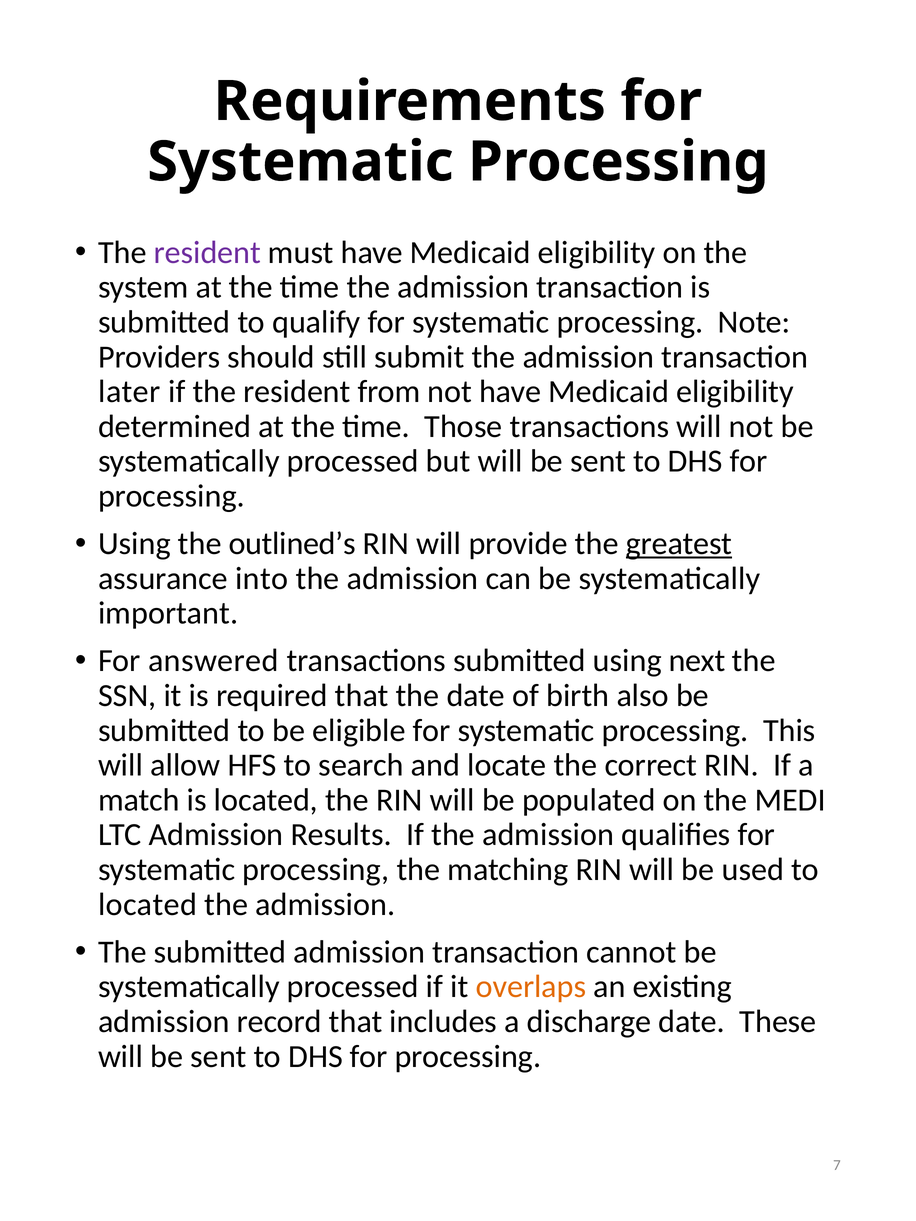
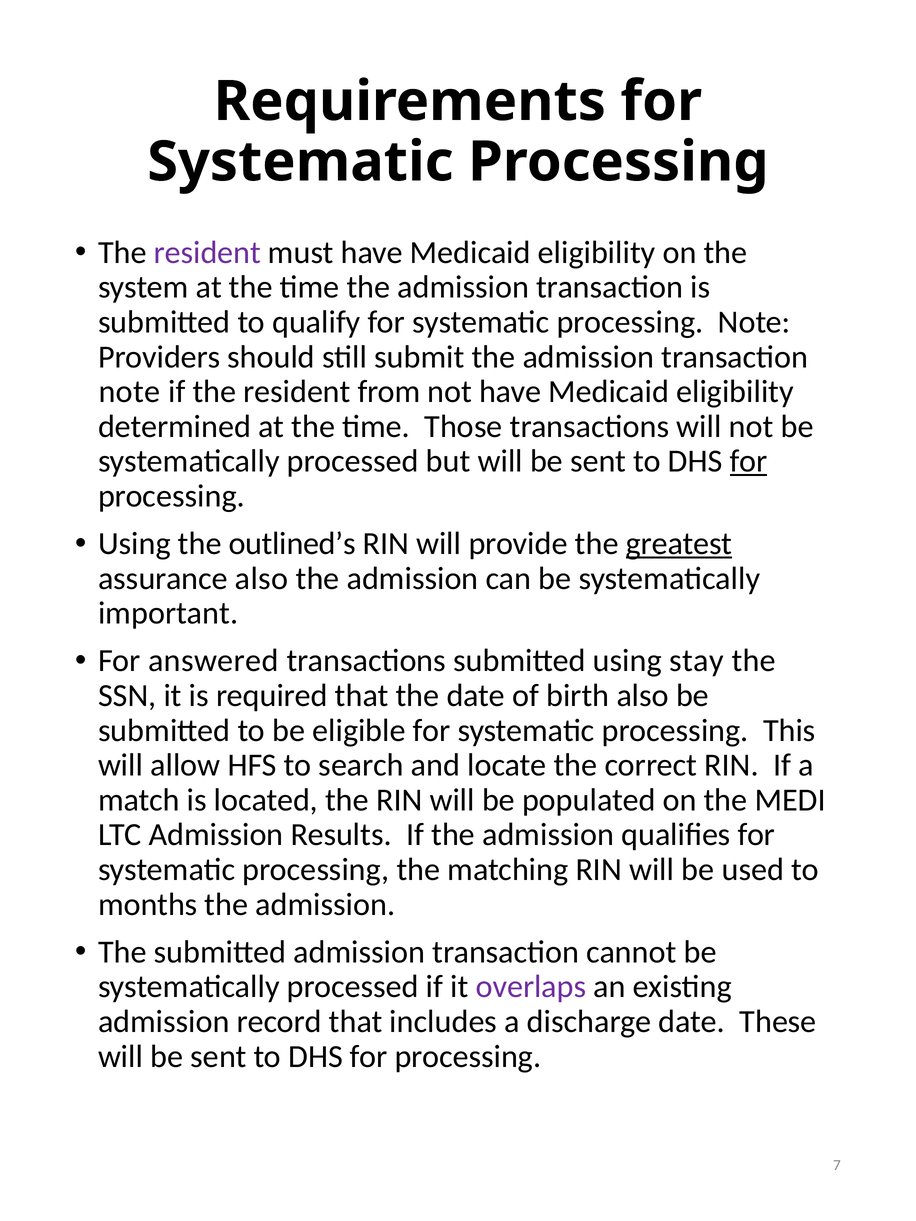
later at (129, 392): later -> note
for at (749, 461) underline: none -> present
assurance into: into -> also
next: next -> stay
located at (148, 905): located -> months
overlaps colour: orange -> purple
